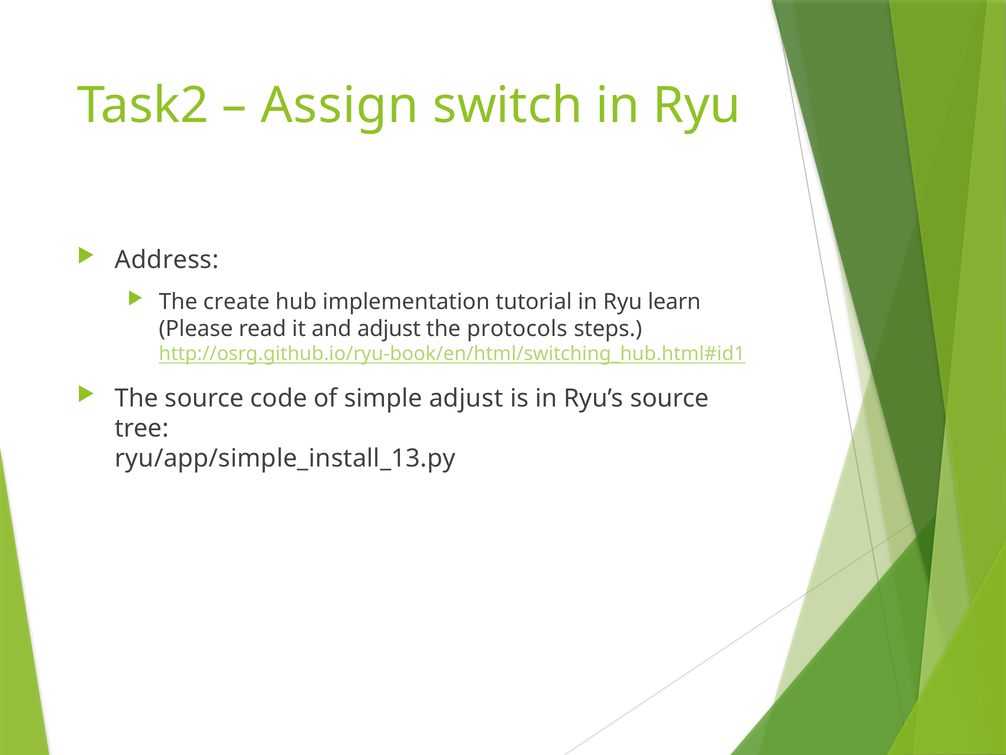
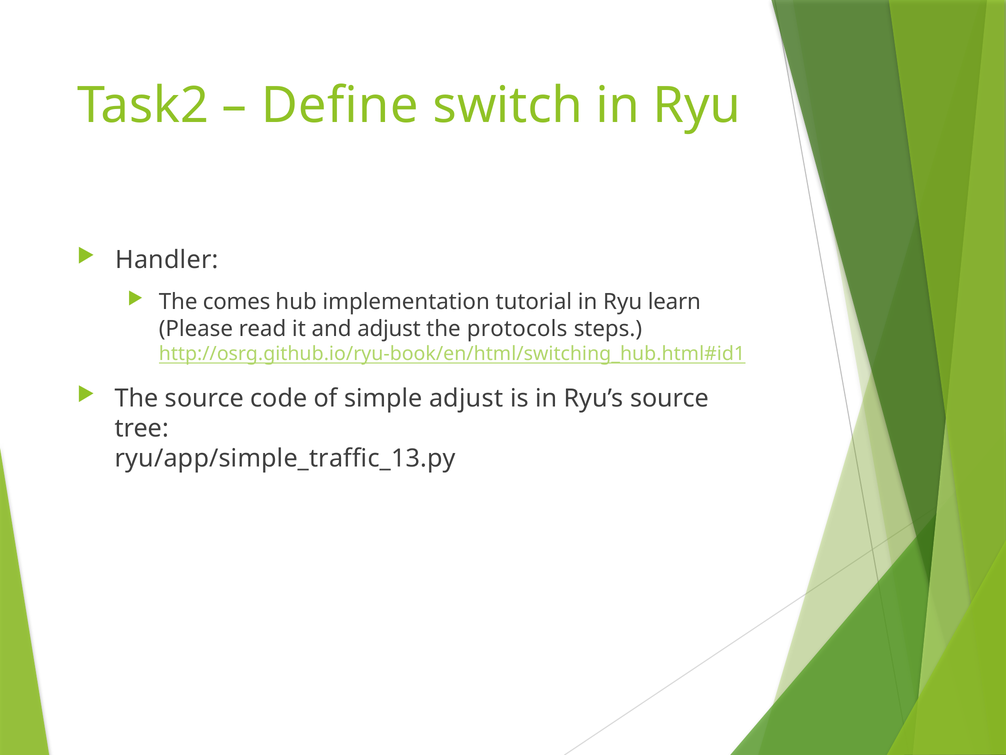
Assign: Assign -> Define
Address: Address -> Handler
create: create -> comes
ryu/app/simple_install_13.py: ryu/app/simple_install_13.py -> ryu/app/simple_traffic_13.py
